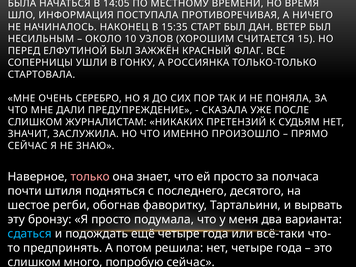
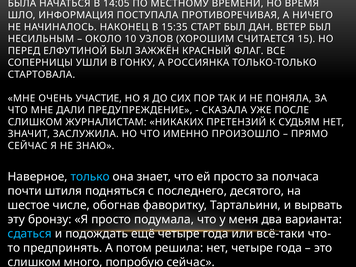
СЕРЕБРО: СЕРЕБРО -> УЧАСТИЕ
только colour: pink -> light blue
регби: регби -> числе
